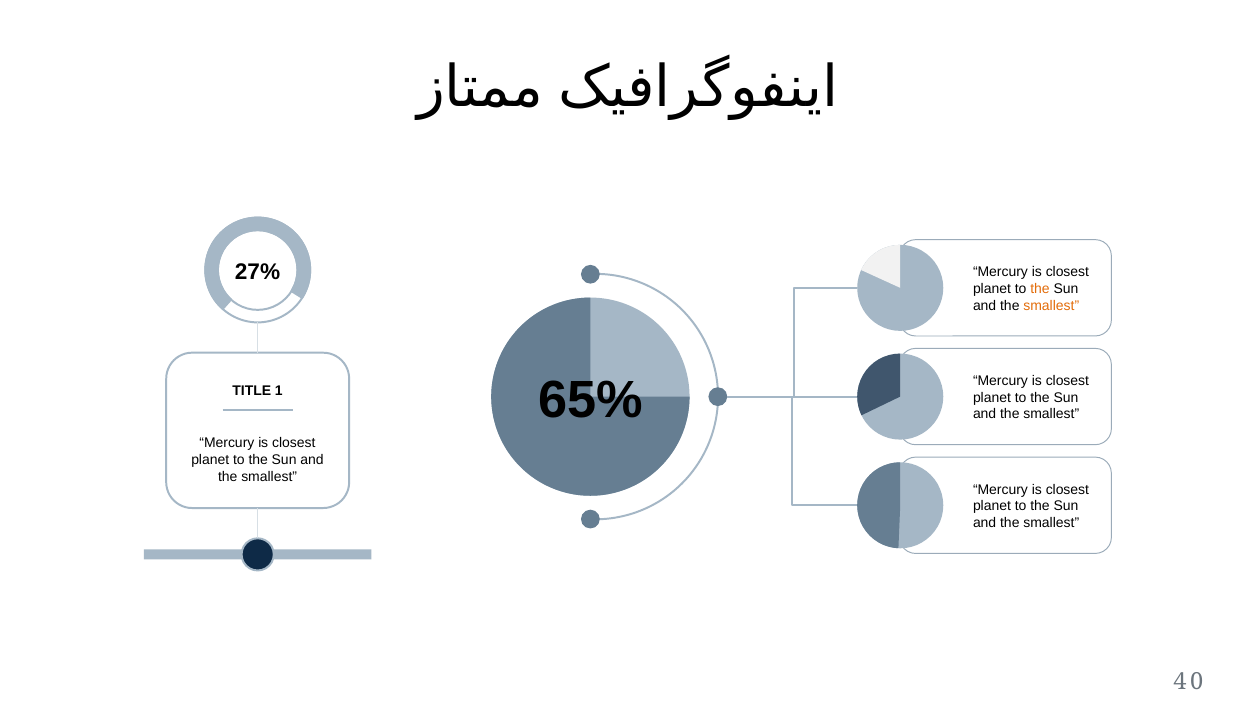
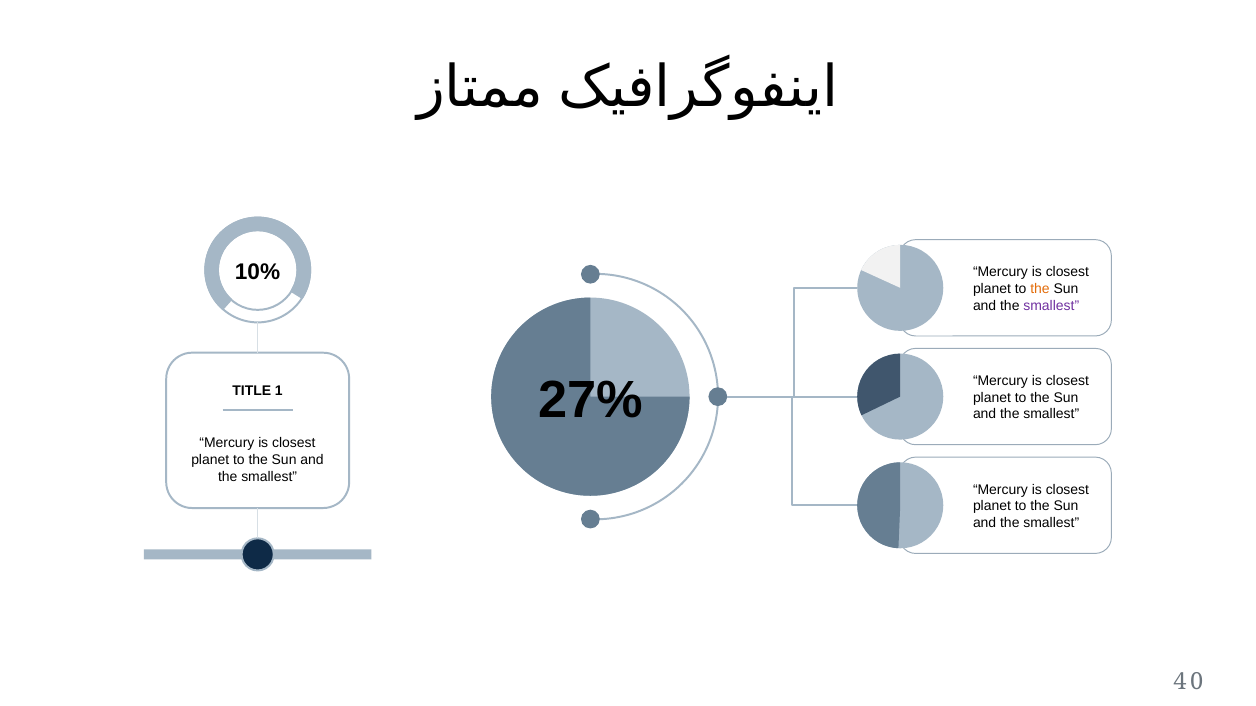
27%: 27% -> 10%
smallest at (1051, 306) colour: orange -> purple
65%: 65% -> 27%
